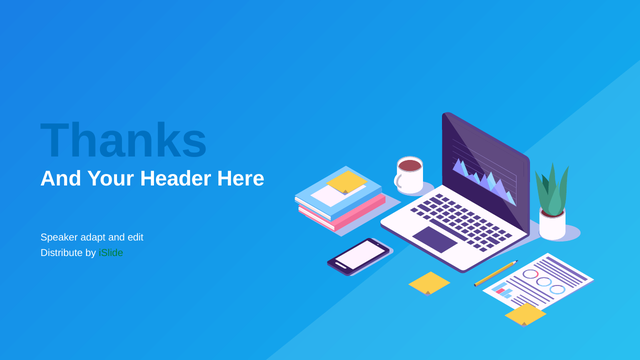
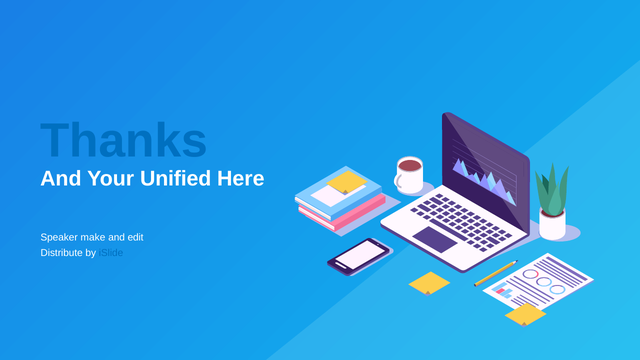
Header: Header -> Unified
adapt: adapt -> make
iSlide colour: green -> blue
